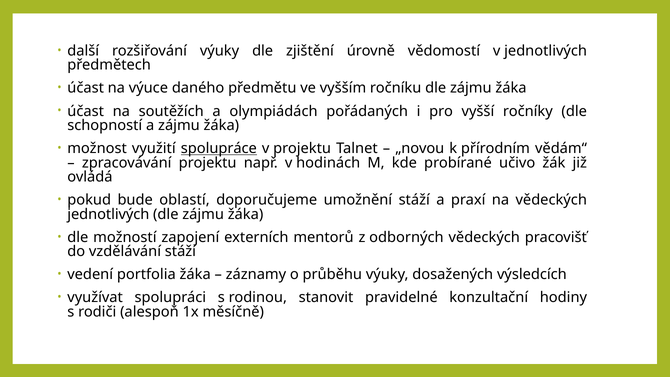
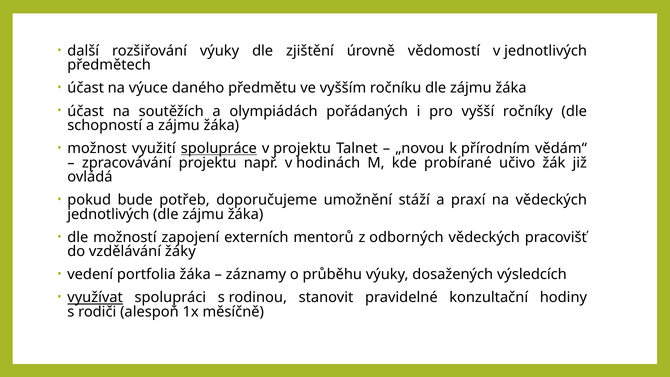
oblastí: oblastí -> potřeb
vzdělávání stáží: stáží -> žáky
využívat underline: none -> present
